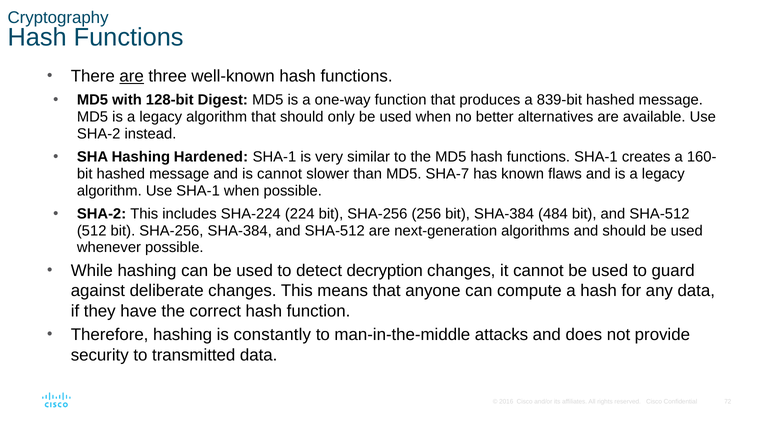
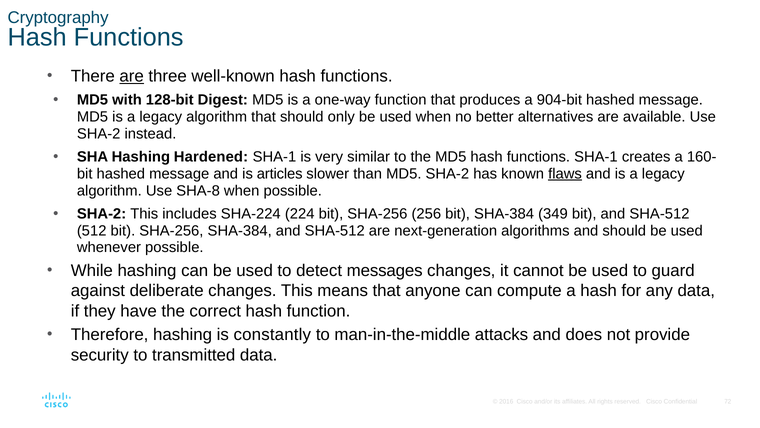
839-bit: 839-bit -> 904-bit
is cannot: cannot -> articles
MD5 SHA-7: SHA-7 -> SHA-2
flaws underline: none -> present
Use SHA-1: SHA-1 -> SHA-8
484: 484 -> 349
decryption: decryption -> messages
